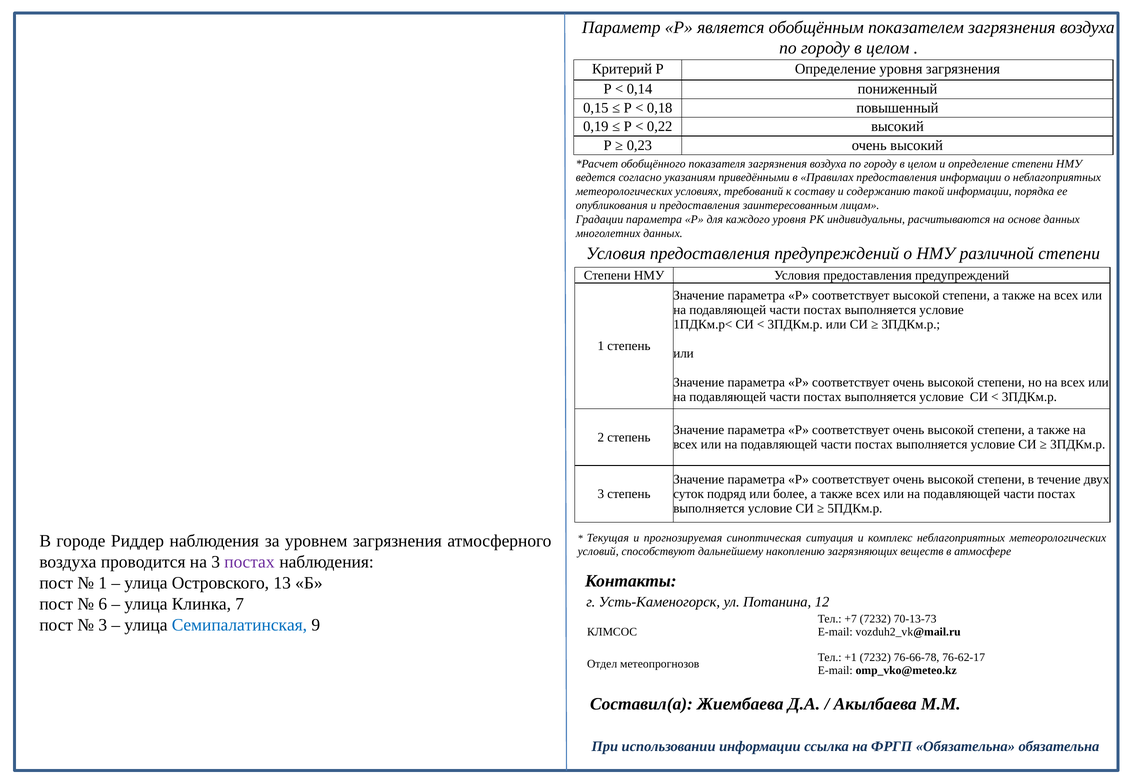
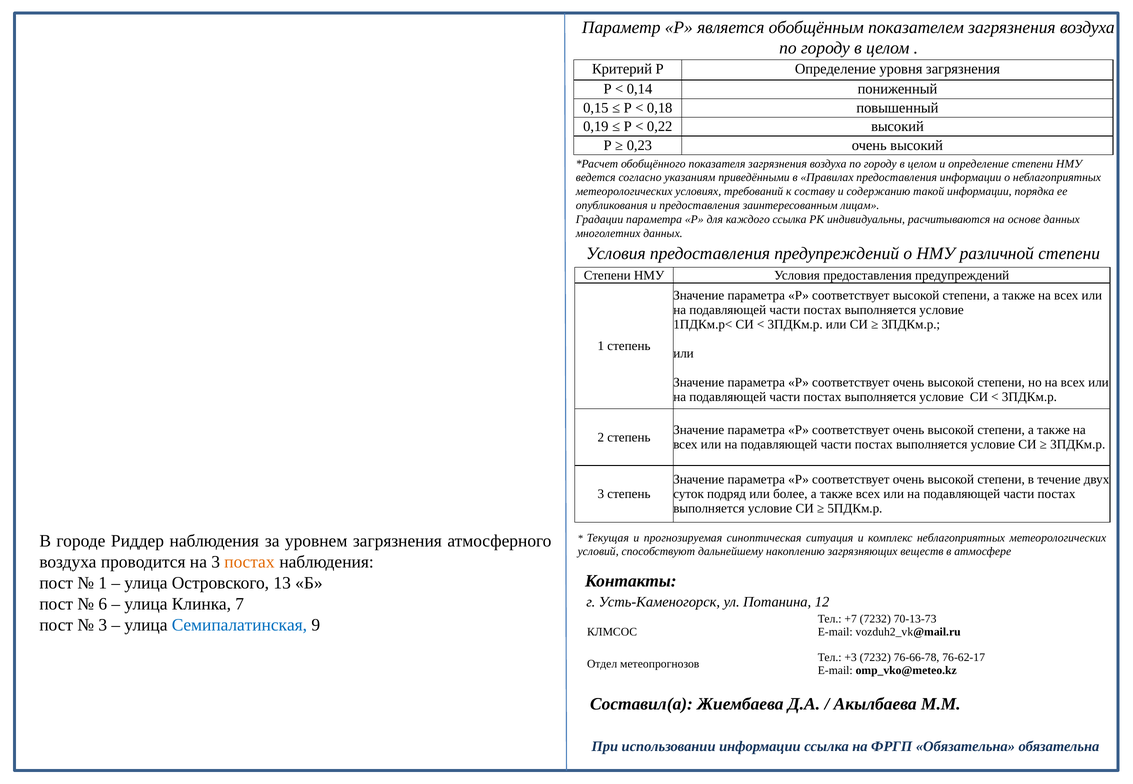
каждого уровня: уровня -> ссылка
постах at (249, 562) colour: purple -> orange
+1: +1 -> +3
